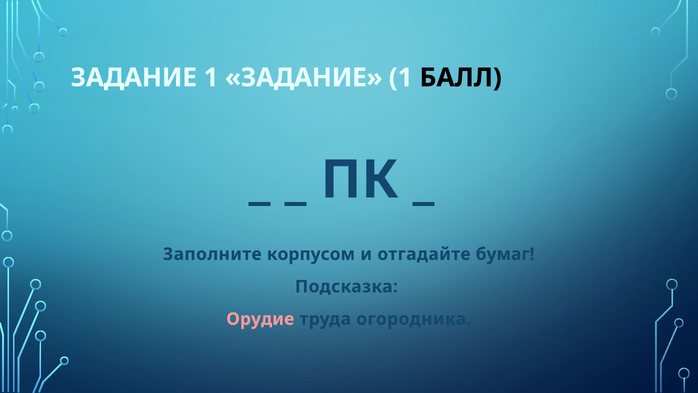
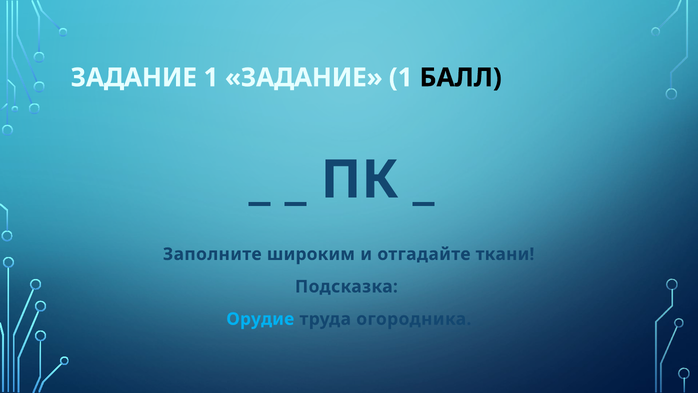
корпусом: корпусом -> широким
бумаг: бумаг -> ткани
Орудие colour: pink -> light blue
